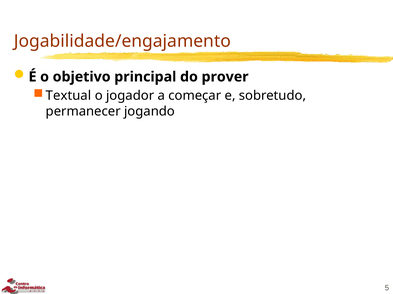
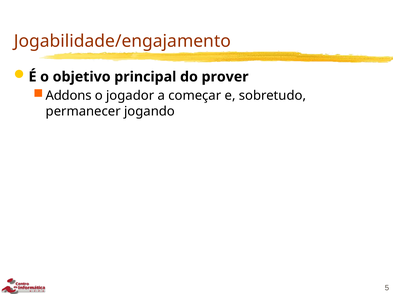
Textual: Textual -> Addons
